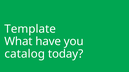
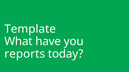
catalog: catalog -> reports
